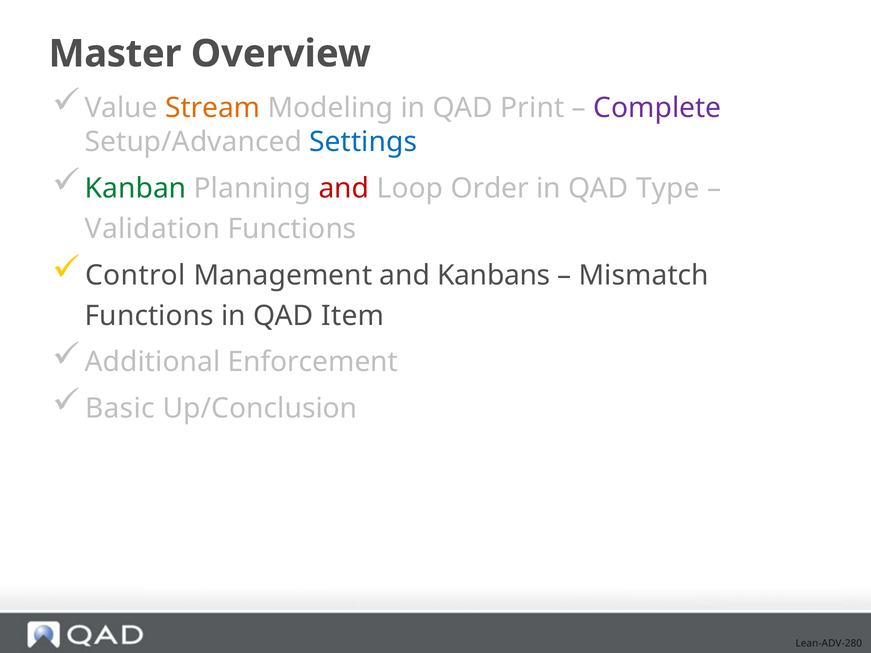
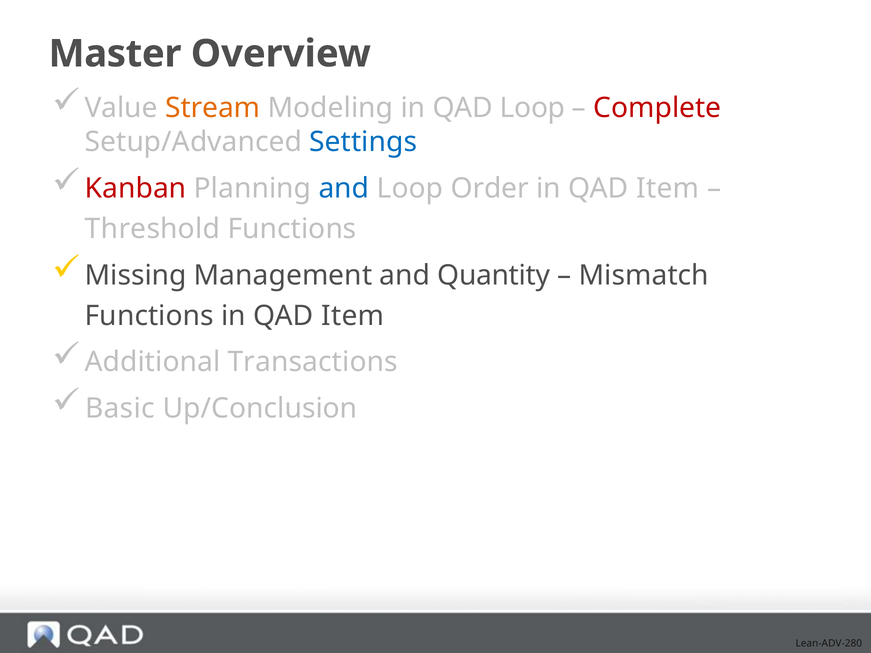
QAD Print: Print -> Loop
Complete colour: purple -> red
Kanban colour: green -> red
and at (344, 188) colour: red -> blue
Type at (668, 188): Type -> Item
Validation: Validation -> Threshold
Control: Control -> Missing
Kanbans: Kanbans -> Quantity
Enforcement: Enforcement -> Transactions
